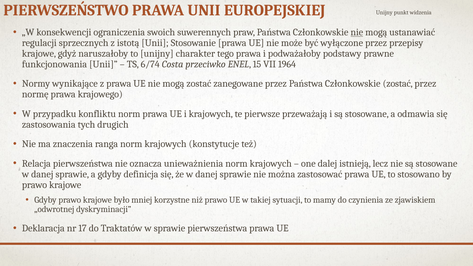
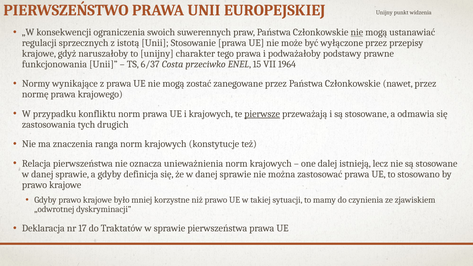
6/74: 6/74 -> 6/37
Członkowskie zostać: zostać -> nawet
pierwsze underline: none -> present
